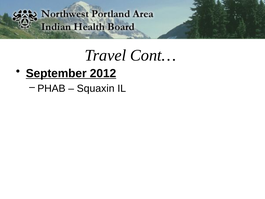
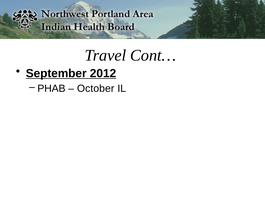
Squaxin: Squaxin -> October
